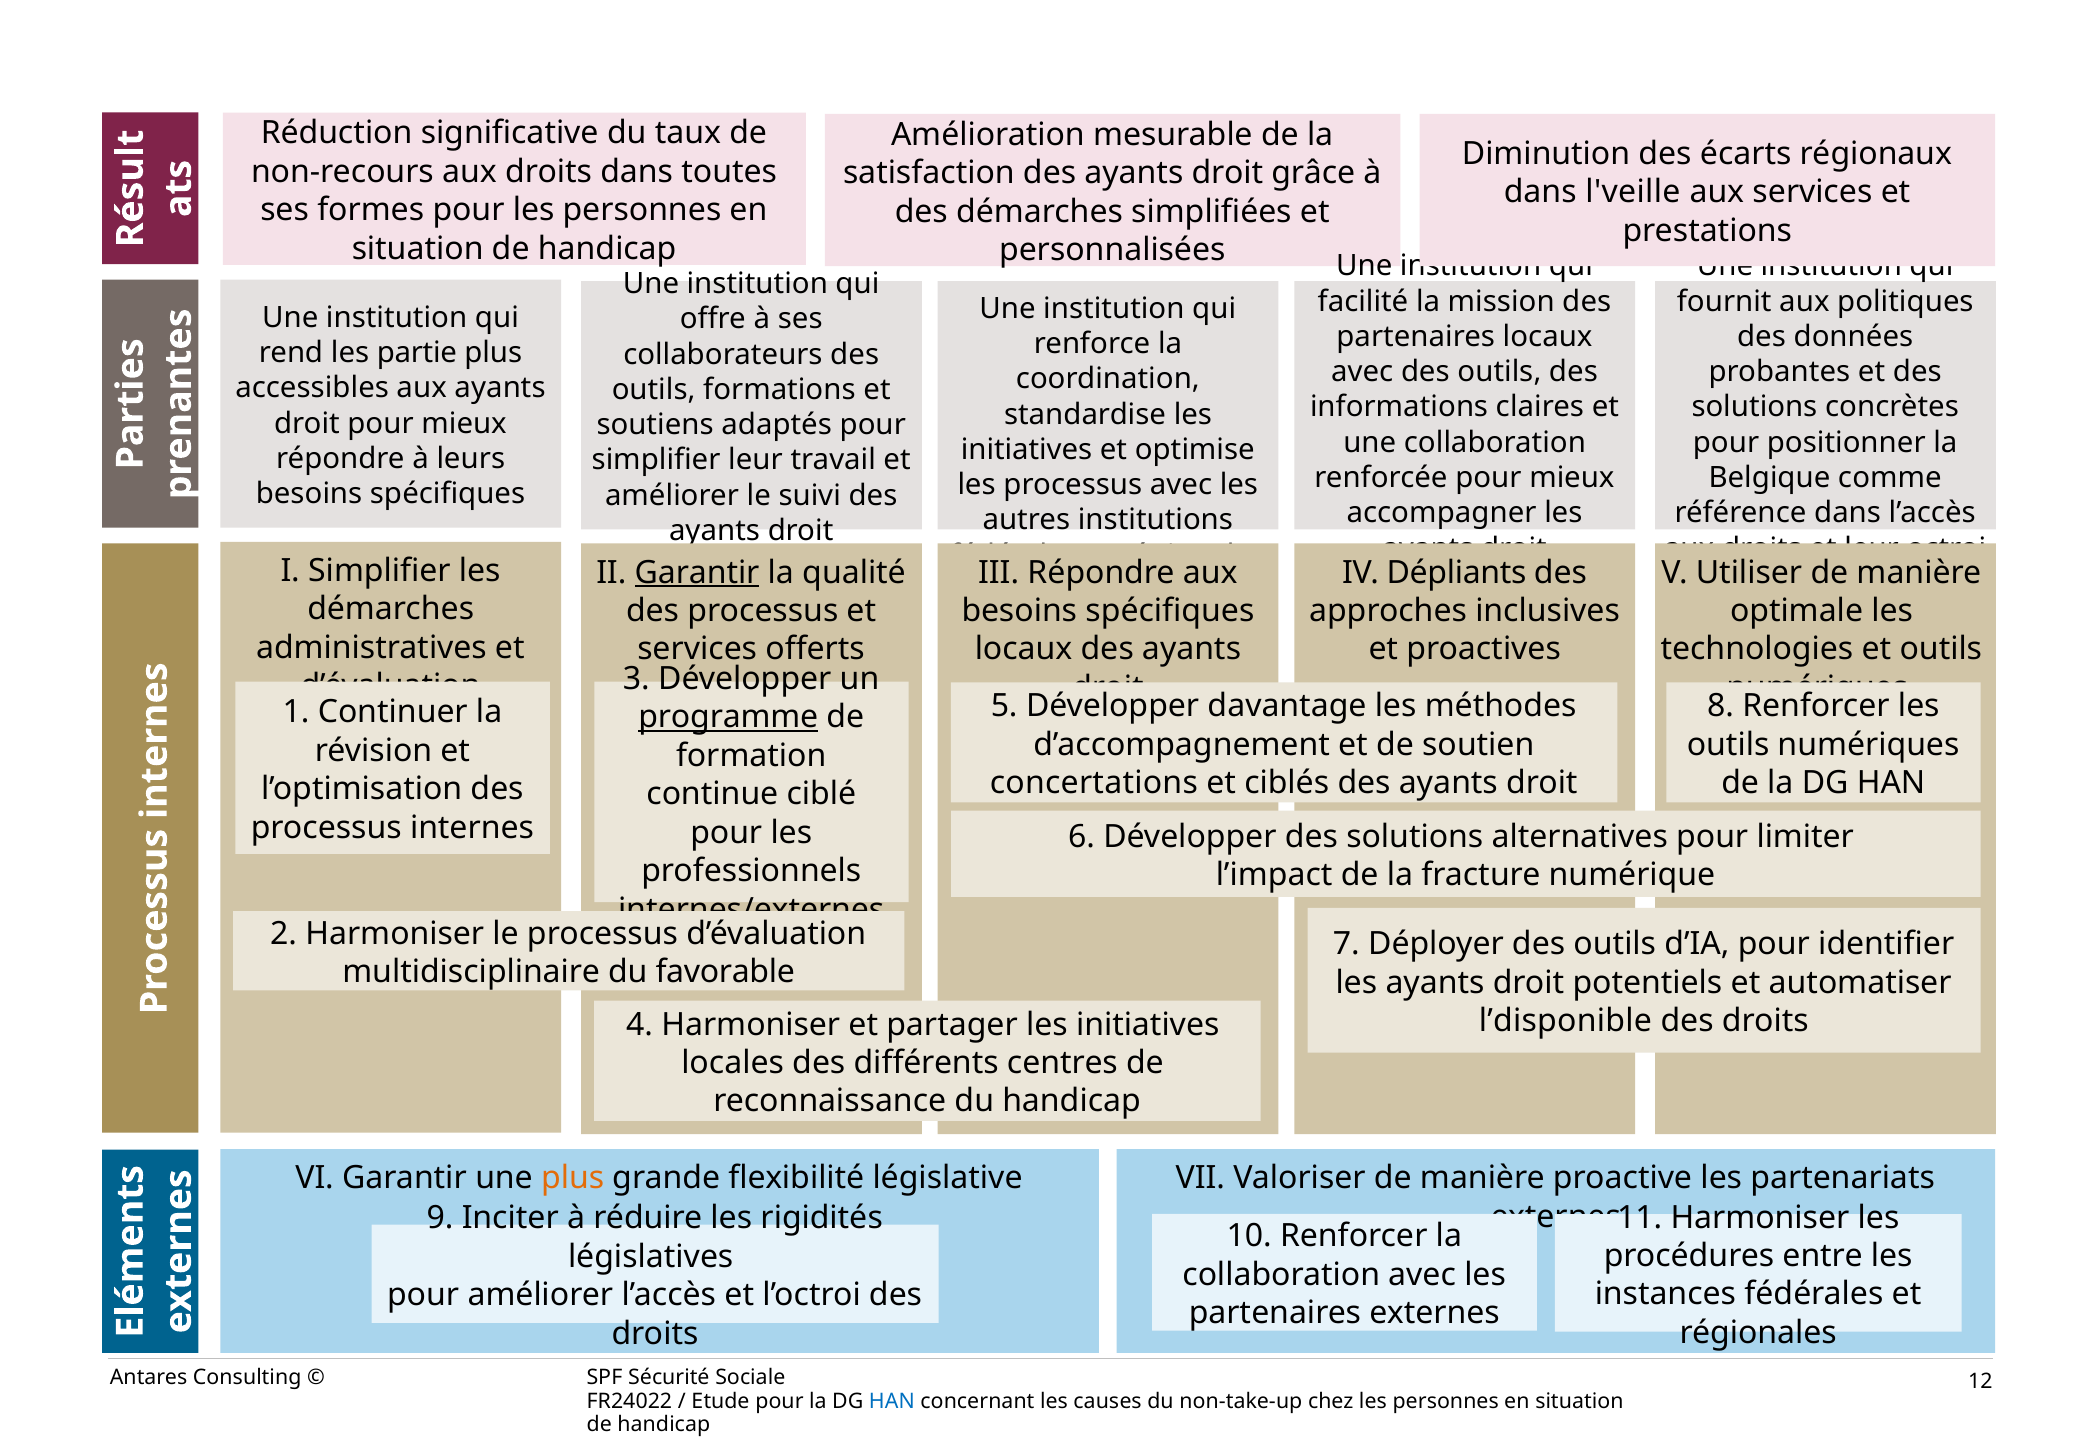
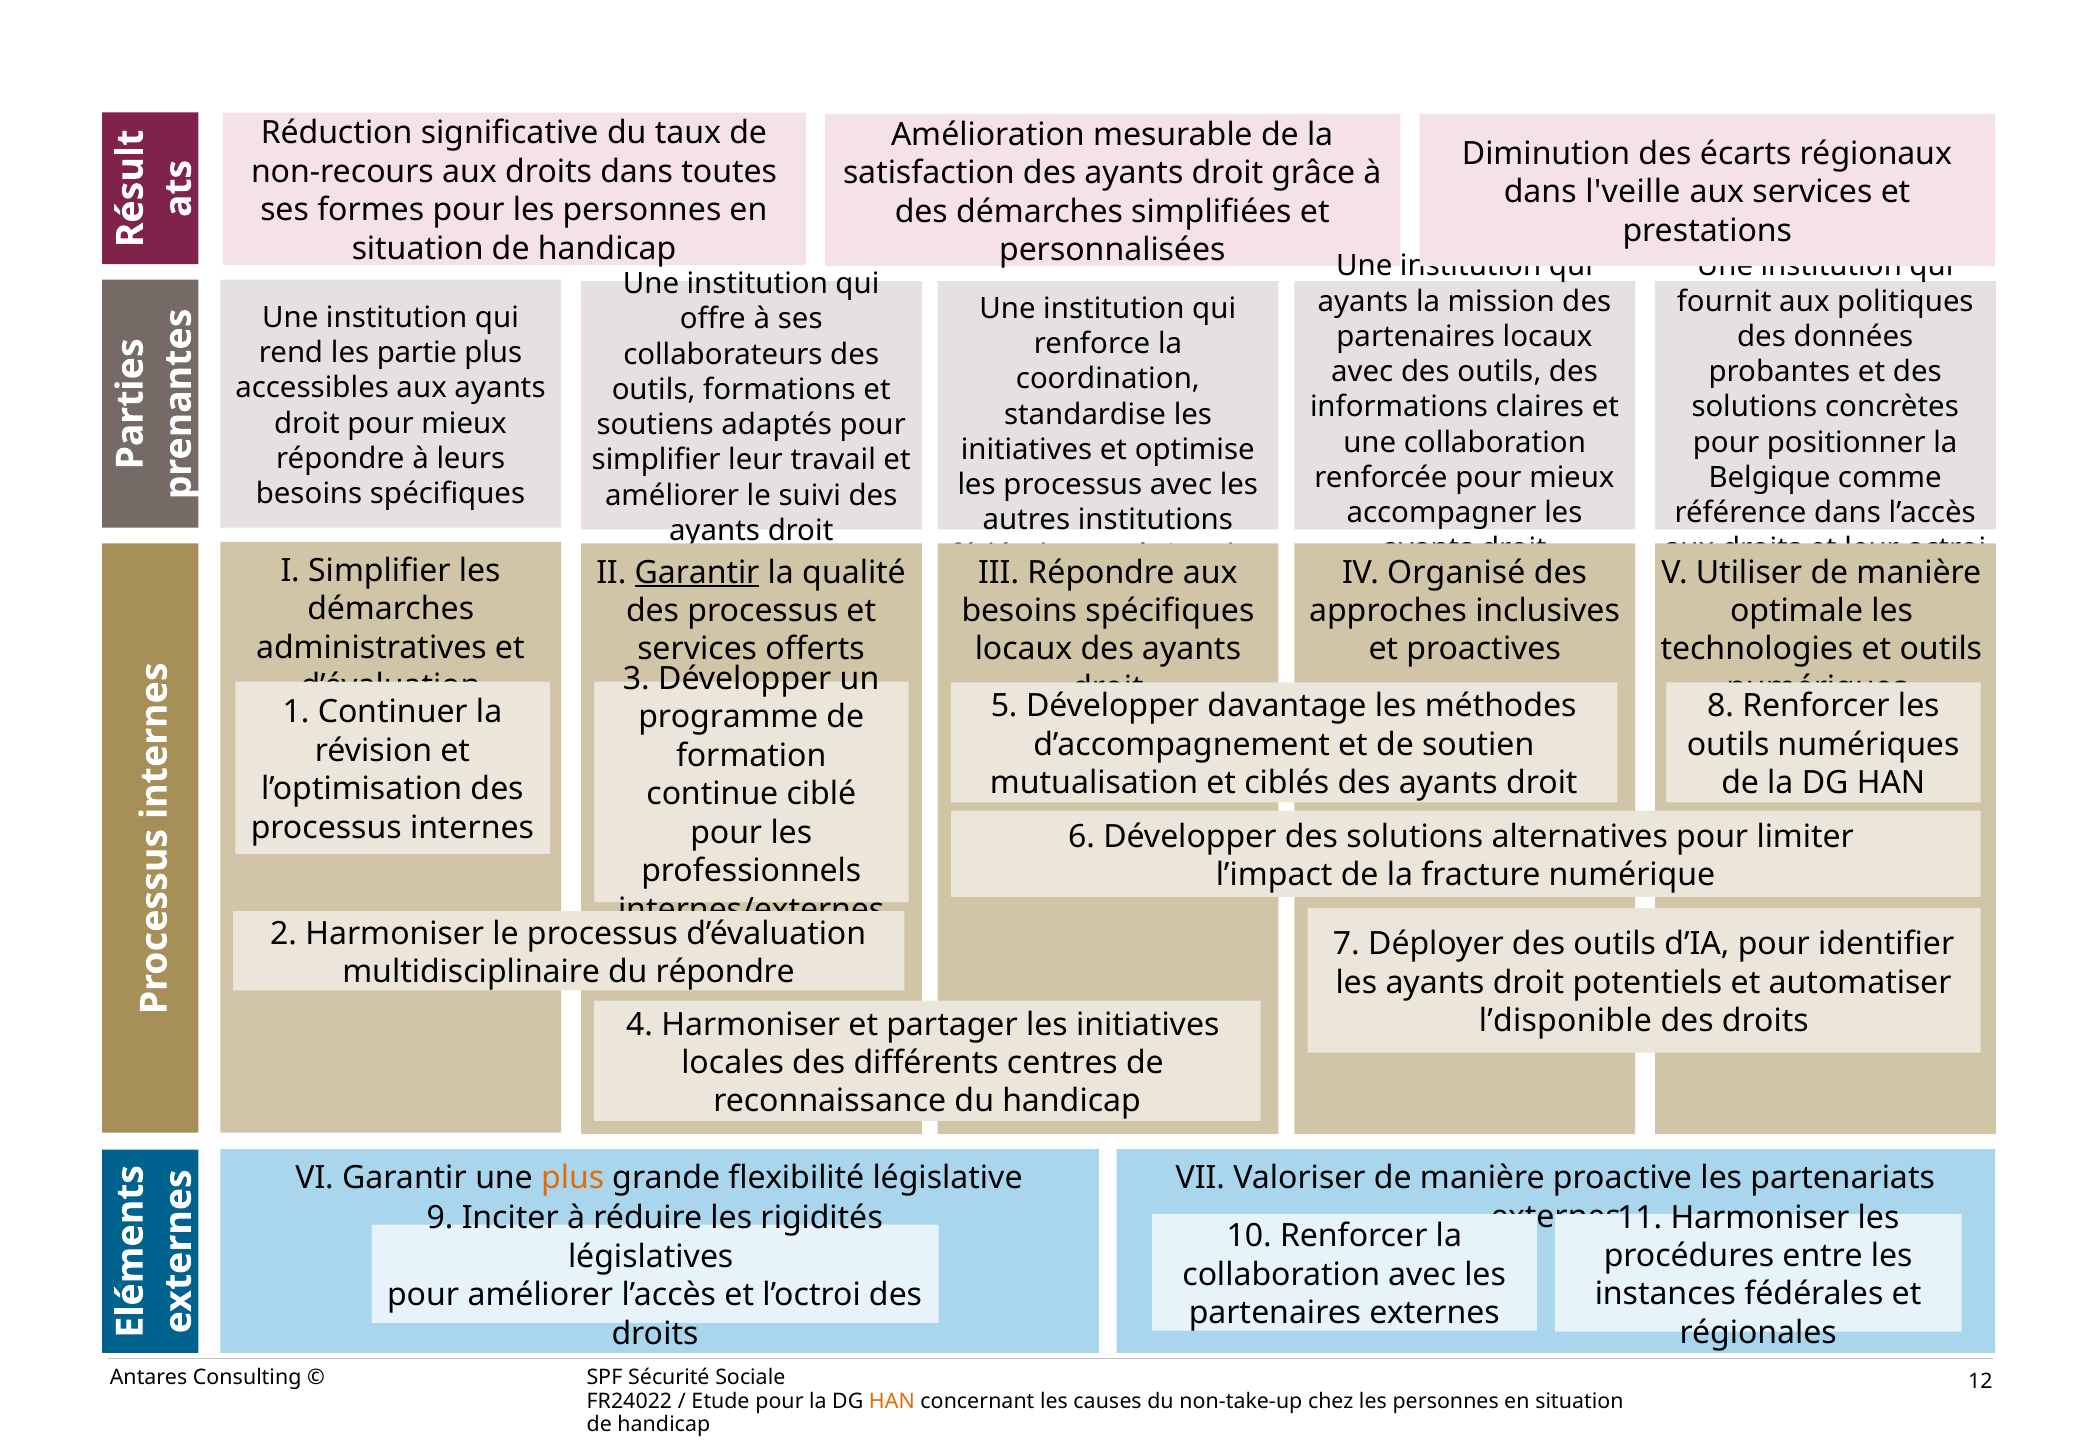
facilité at (1363, 301): facilité -> ayants
Dépliants: Dépliants -> Organisé
programme underline: present -> none
concertations: concertations -> mutualisation
du favorable: favorable -> répondre
HAN at (892, 1401) colour: blue -> orange
